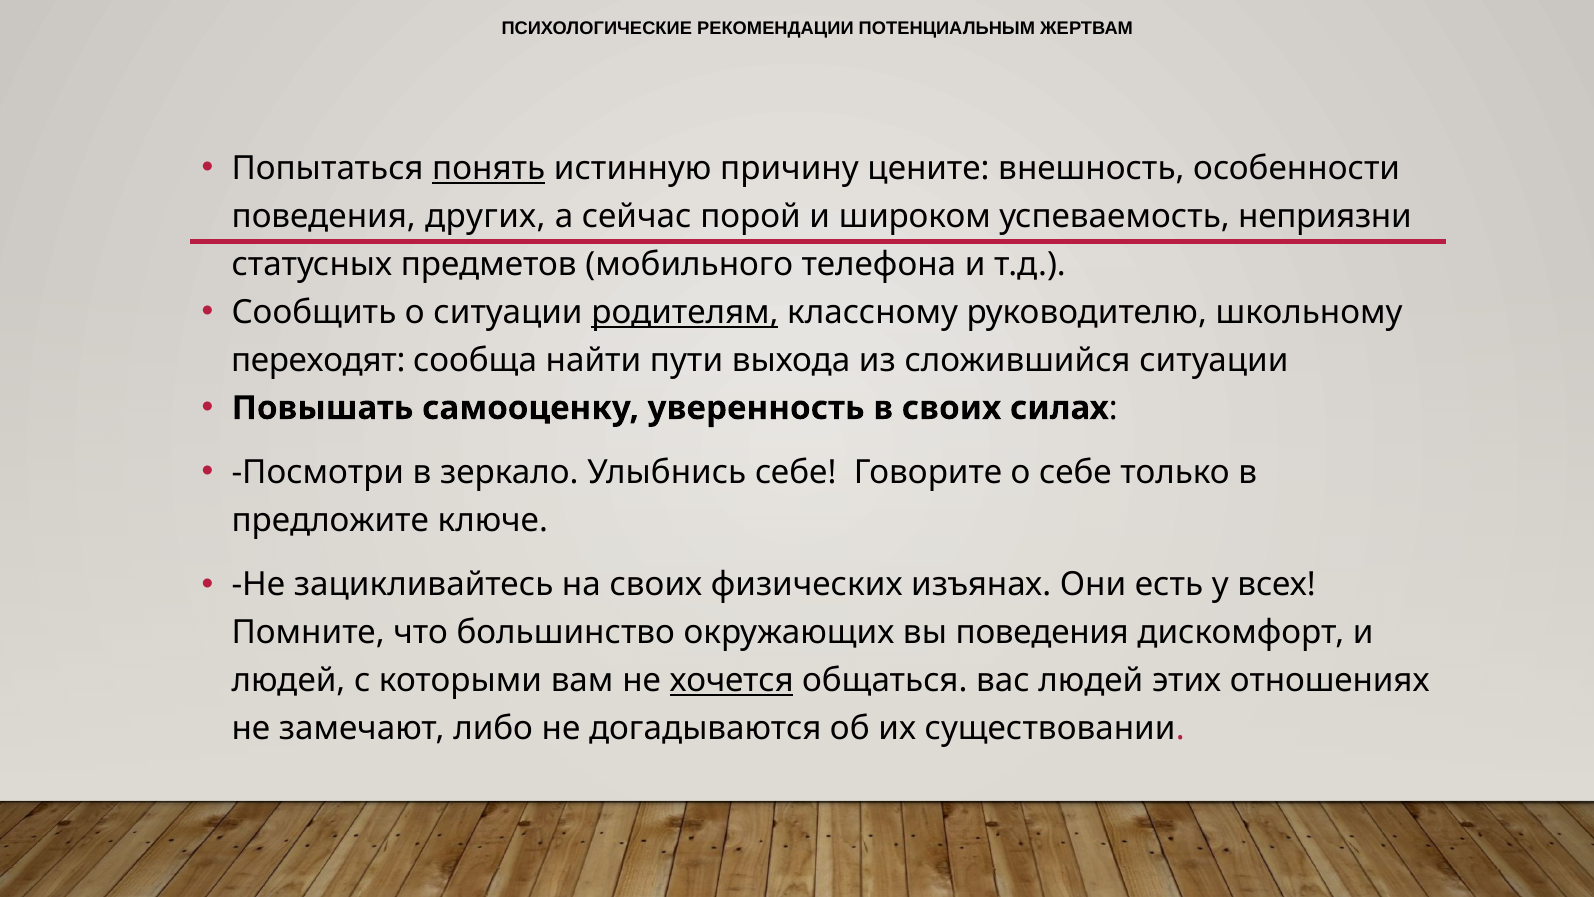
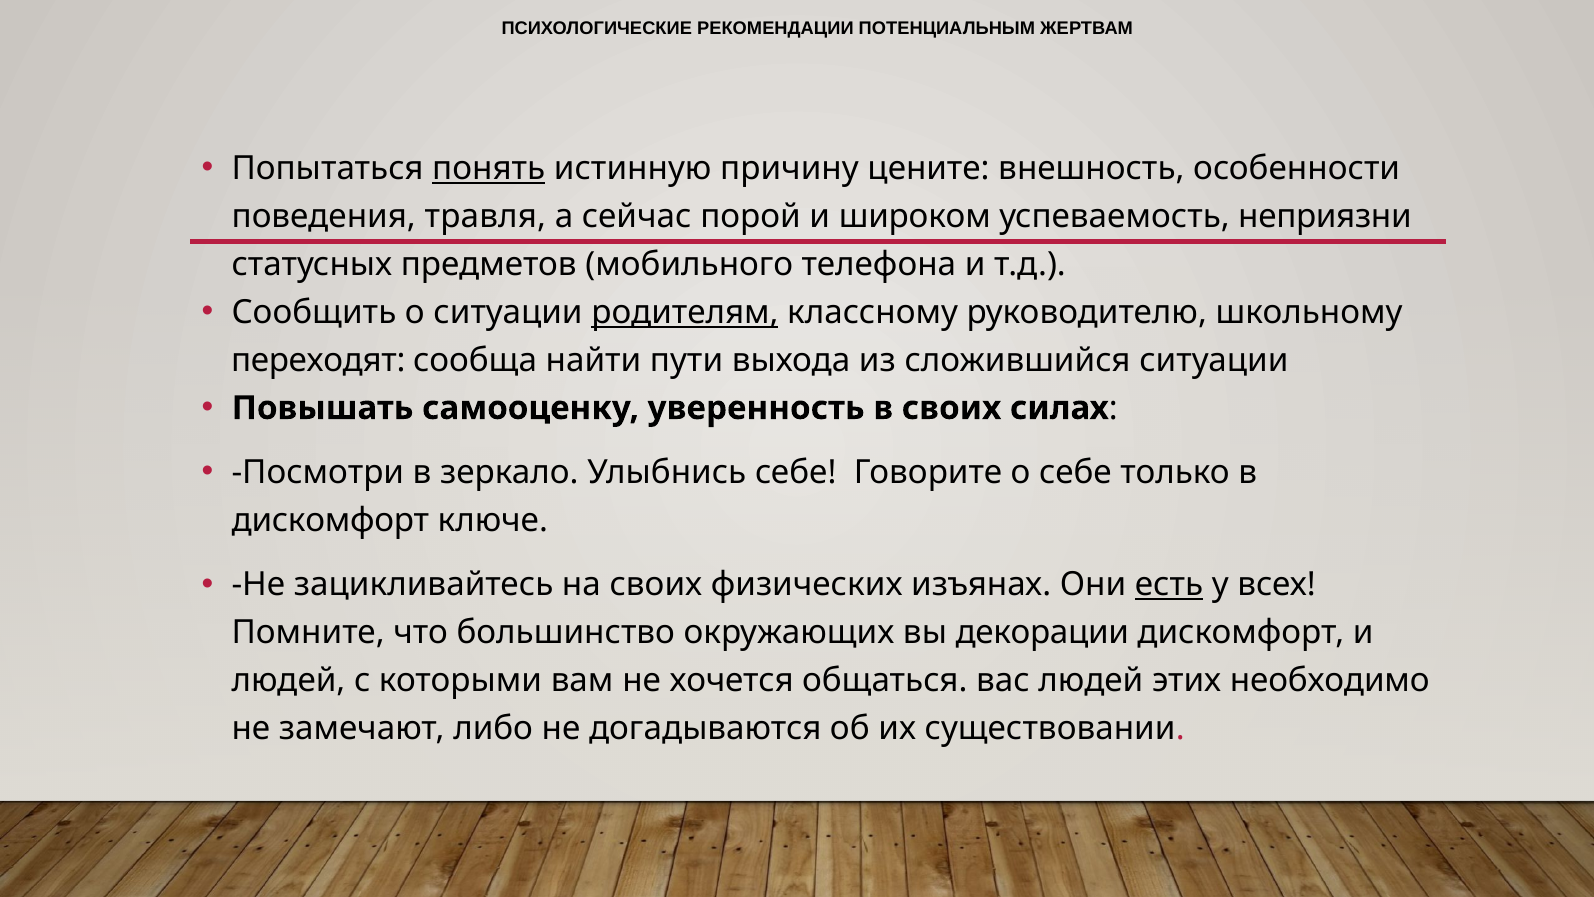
других: других -> травля
предложите at (330, 520): предложите -> дискомфорт
есть underline: none -> present
вы поведения: поведения -> декорации
хочется underline: present -> none
отношениях: отношениях -> необходимо
